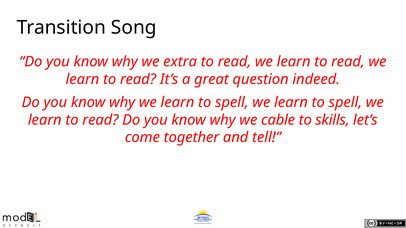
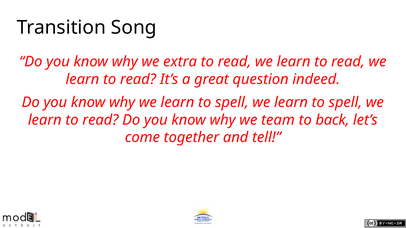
cable: cable -> team
skills: skills -> back
